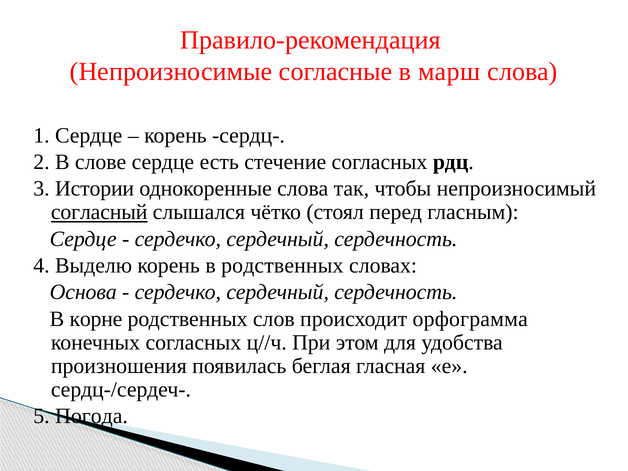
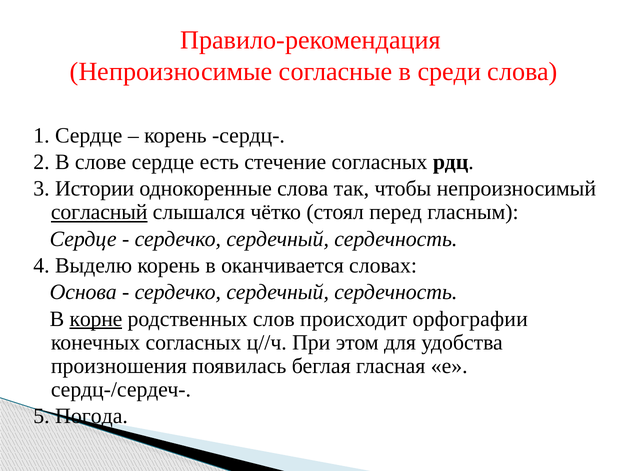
марш: марш -> среди
в родственных: родственных -> оканчивается
корне underline: none -> present
орфограмма: орфограмма -> орфографии
